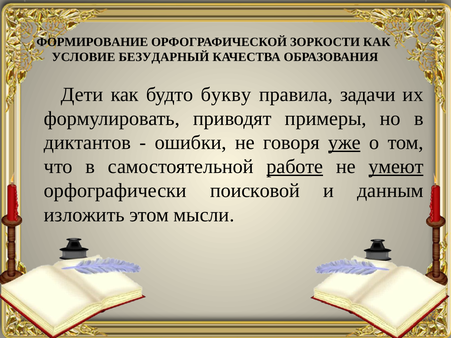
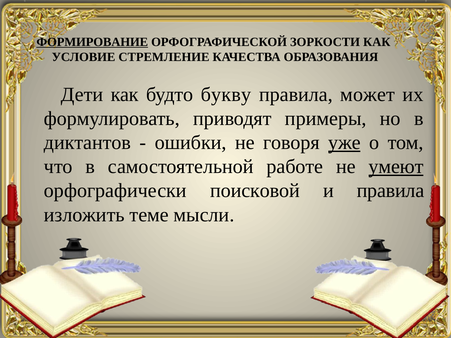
ФОРМИРОВАНИЕ underline: none -> present
БЕЗУДАРНЫЙ: БЕЗУДАРНЫЙ -> СТРЕМЛЕНИЕ
задачи: задачи -> может
работе underline: present -> none
и данным: данным -> правила
этом: этом -> теме
